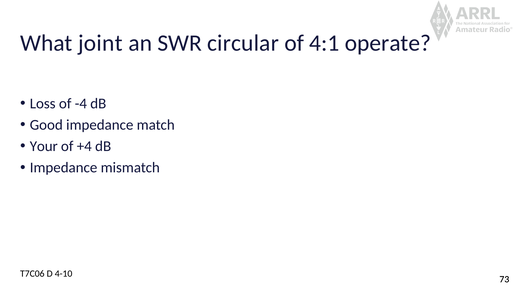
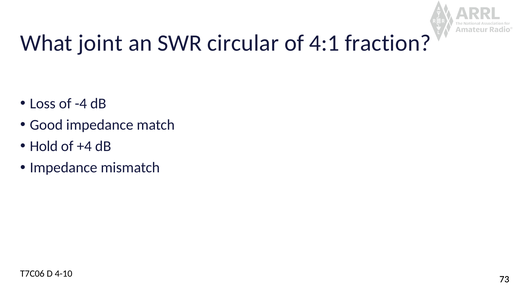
operate: operate -> fraction
Your: Your -> Hold
